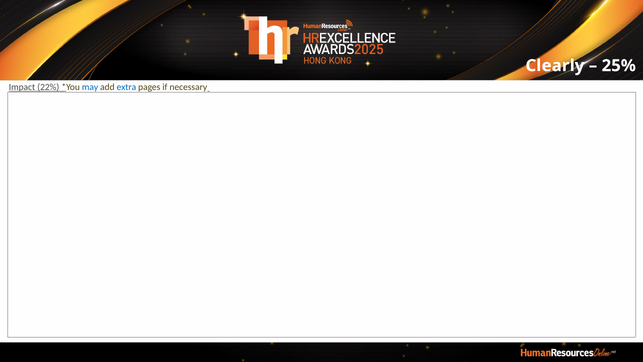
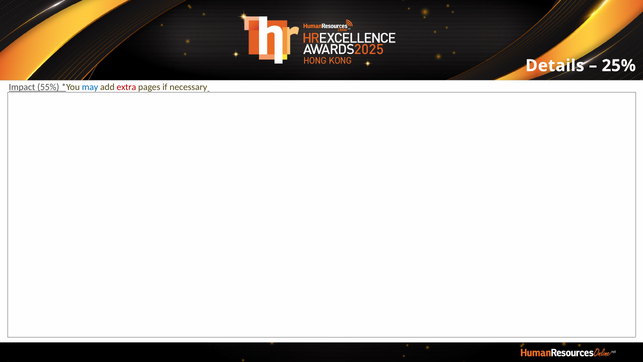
Clearly: Clearly -> Details
22%: 22% -> 55%
extra colour: blue -> red
